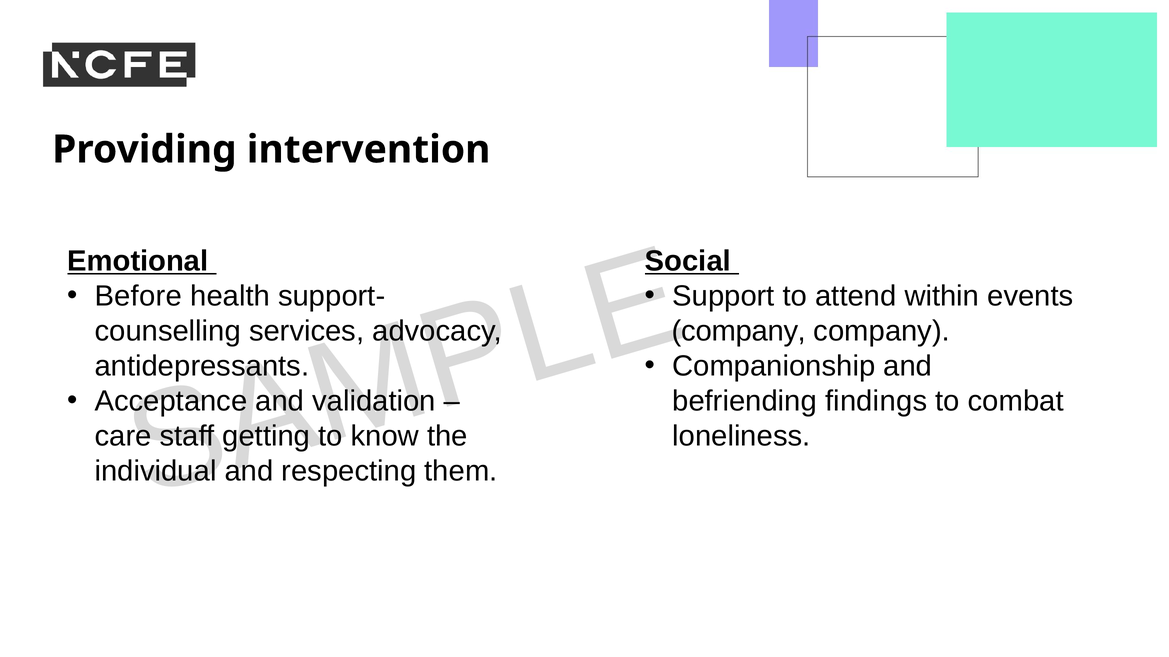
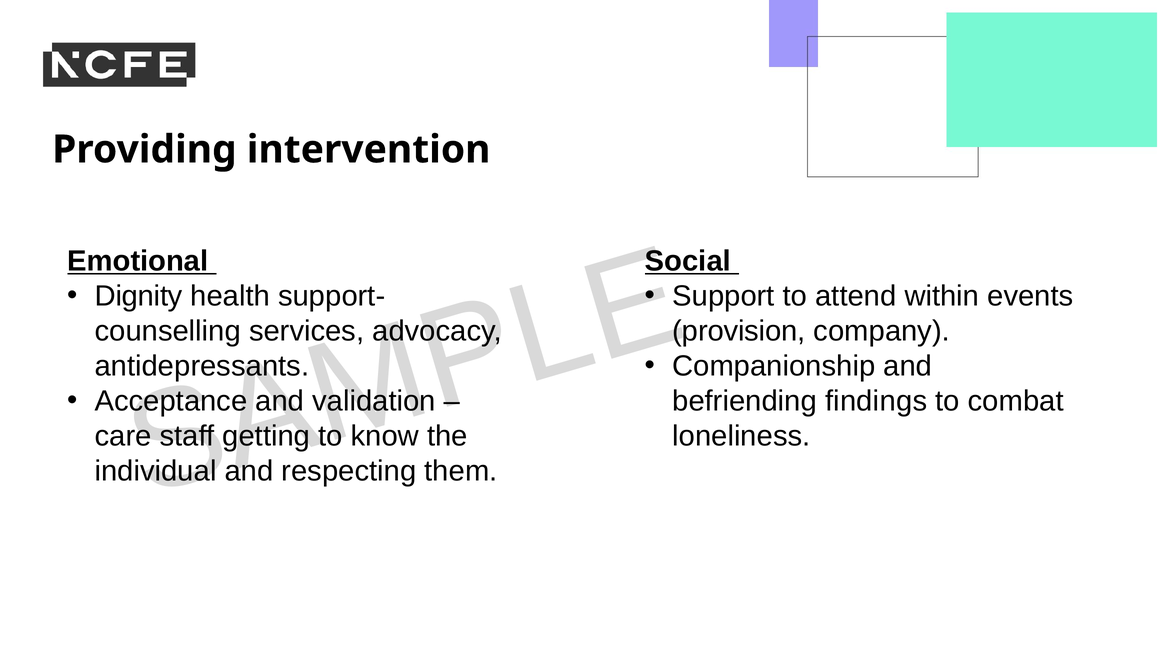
Before: Before -> Dignity
company at (739, 331): company -> provision
